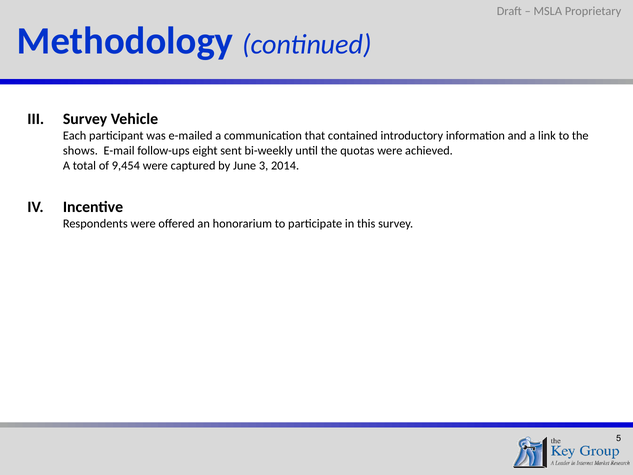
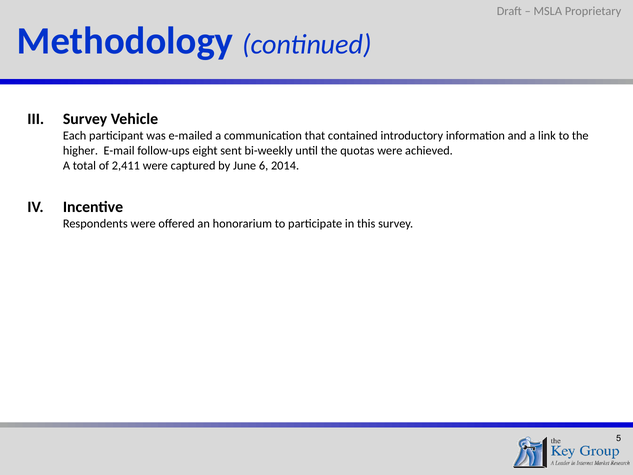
shows: shows -> higher
9,454: 9,454 -> 2,411
3: 3 -> 6
